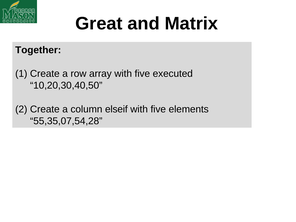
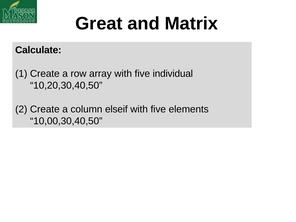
Together: Together -> Calculate
executed: executed -> individual
55,35,07,54,28: 55,35,07,54,28 -> 10,00,30,40,50
